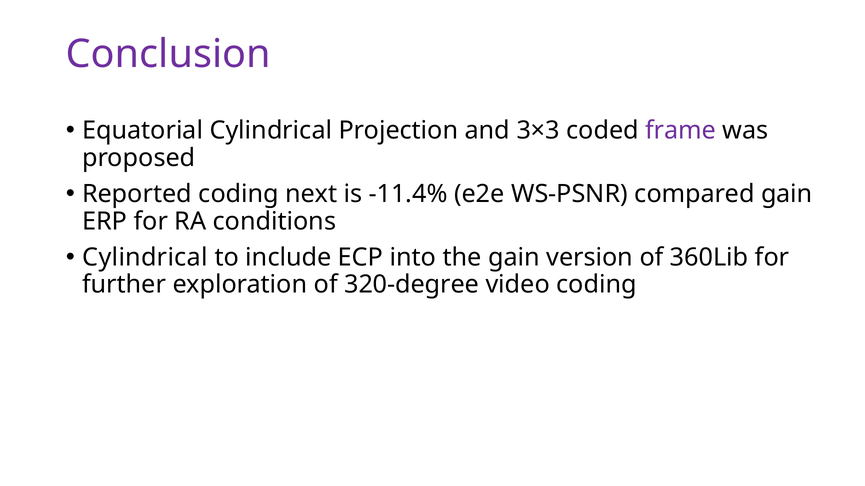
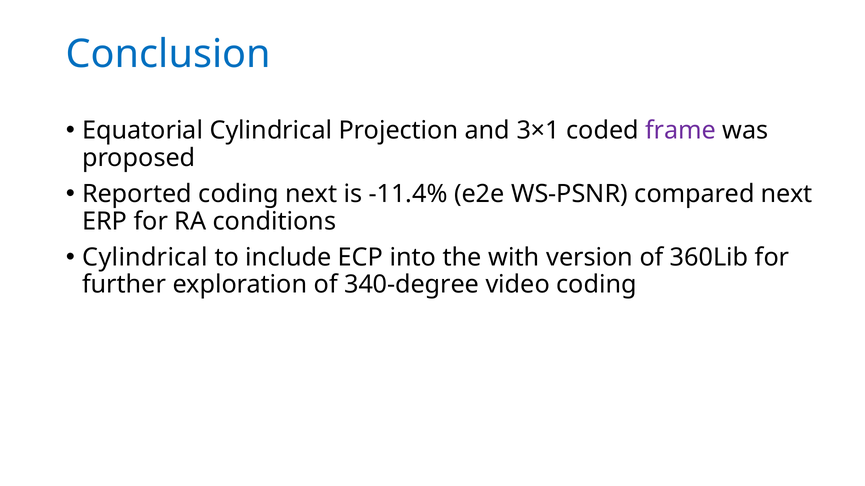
Conclusion colour: purple -> blue
3×3: 3×3 -> 3×1
compared gain: gain -> next
the gain: gain -> with
320-degree: 320-degree -> 340-degree
